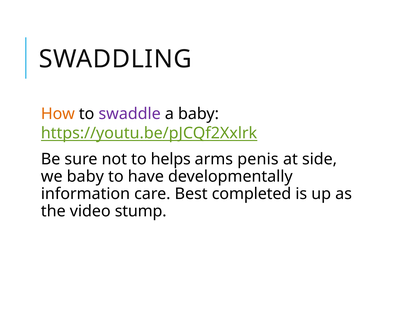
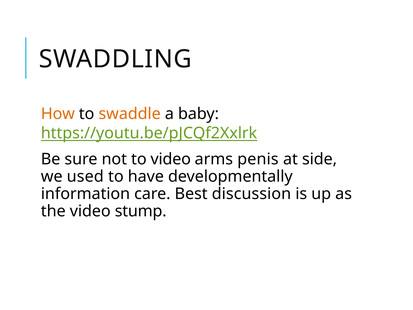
swaddle colour: purple -> orange
to helps: helps -> video
we baby: baby -> used
completed: completed -> discussion
